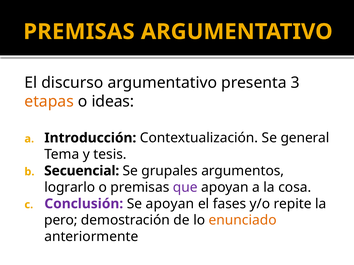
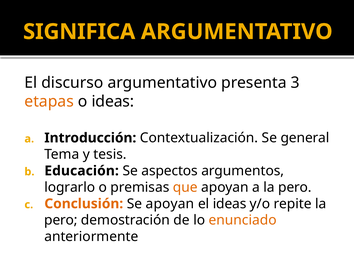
PREMISAS at (79, 32): PREMISAS -> SIGNIFICA
Secuencial: Secuencial -> Educación
grupales: grupales -> aspectos
que colour: purple -> orange
a la cosa: cosa -> pero
Conclusión colour: purple -> orange
el fases: fases -> ideas
